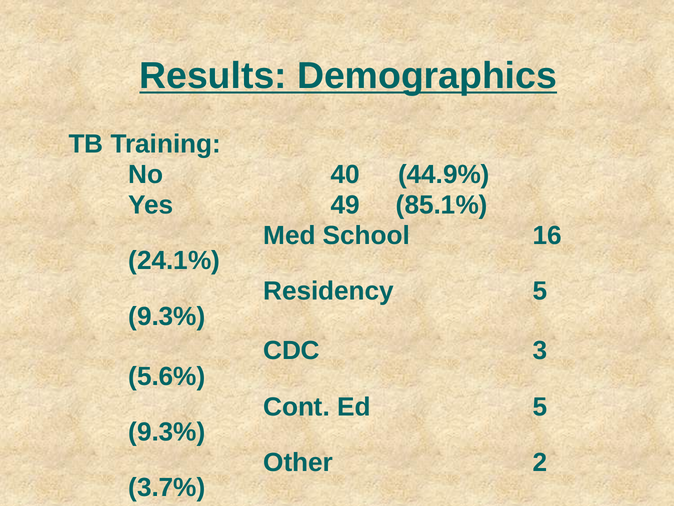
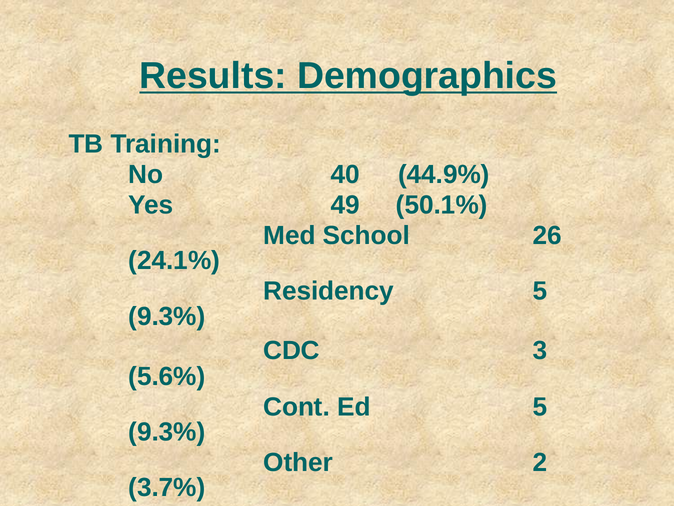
85.1%: 85.1% -> 50.1%
16: 16 -> 26
